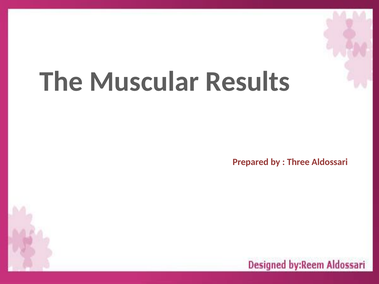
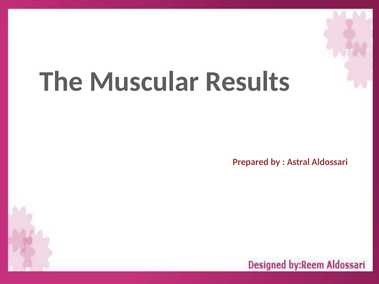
Three: Three -> Astral
